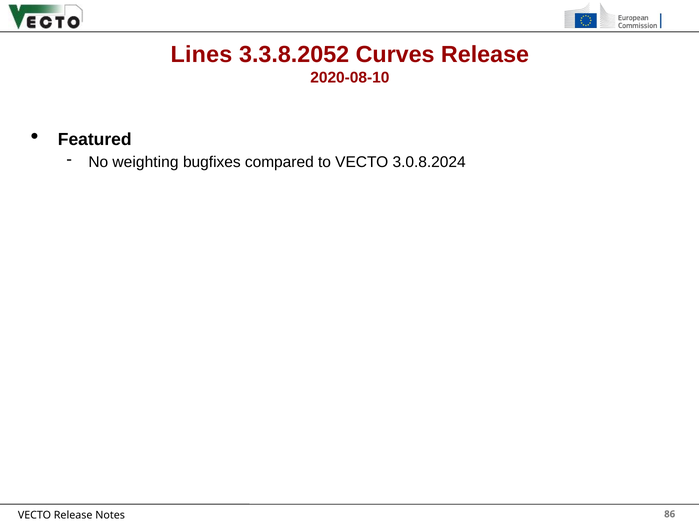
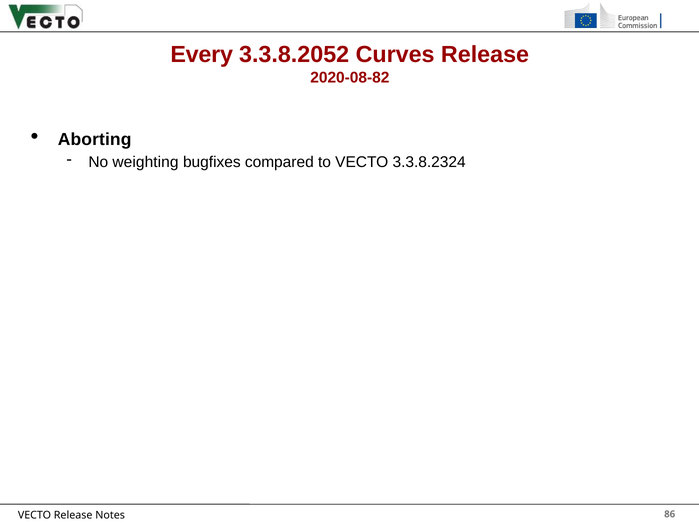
Lines: Lines -> Every
2020-08-10: 2020-08-10 -> 2020-08-82
Featured: Featured -> Aborting
3.0.8.2024: 3.0.8.2024 -> 3.3.8.2324
